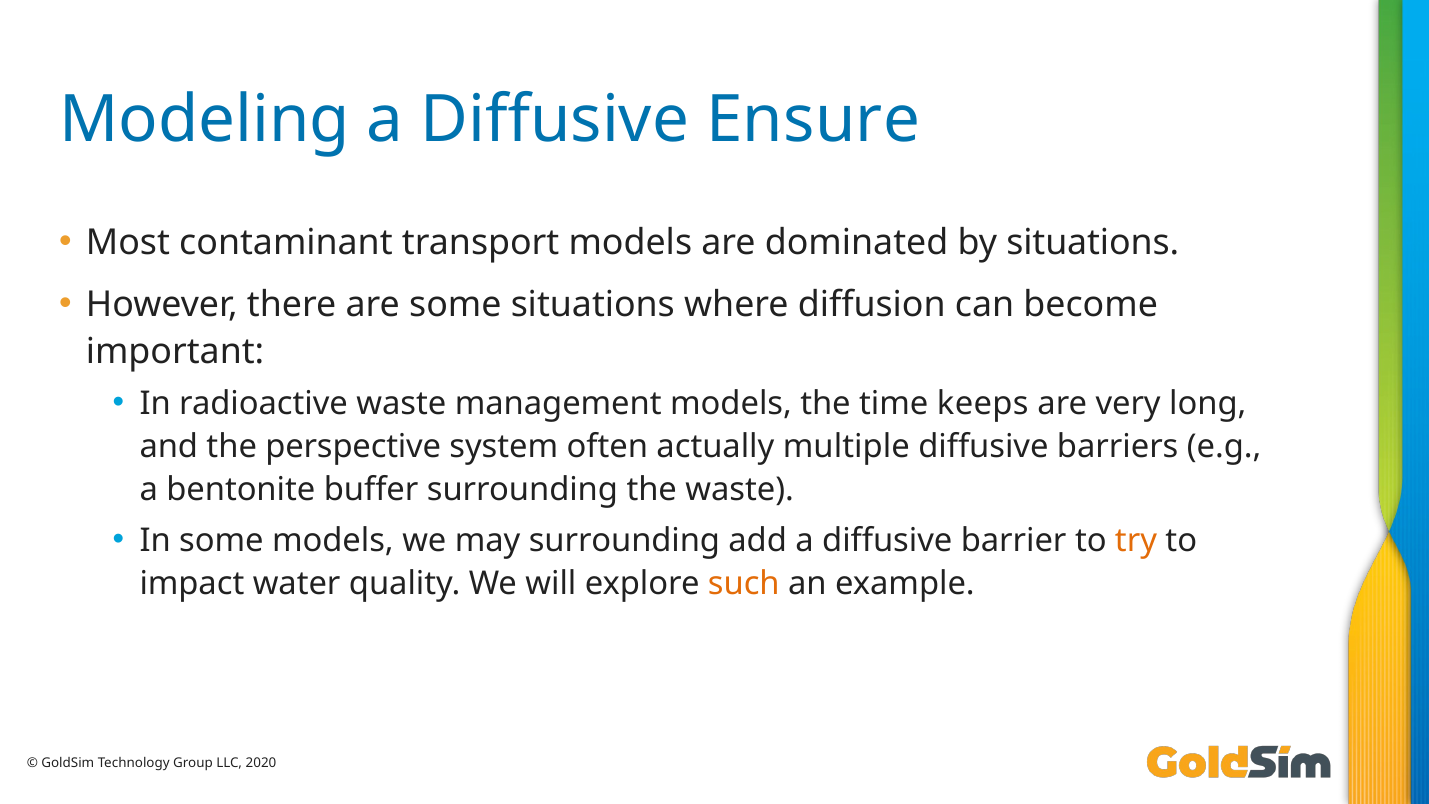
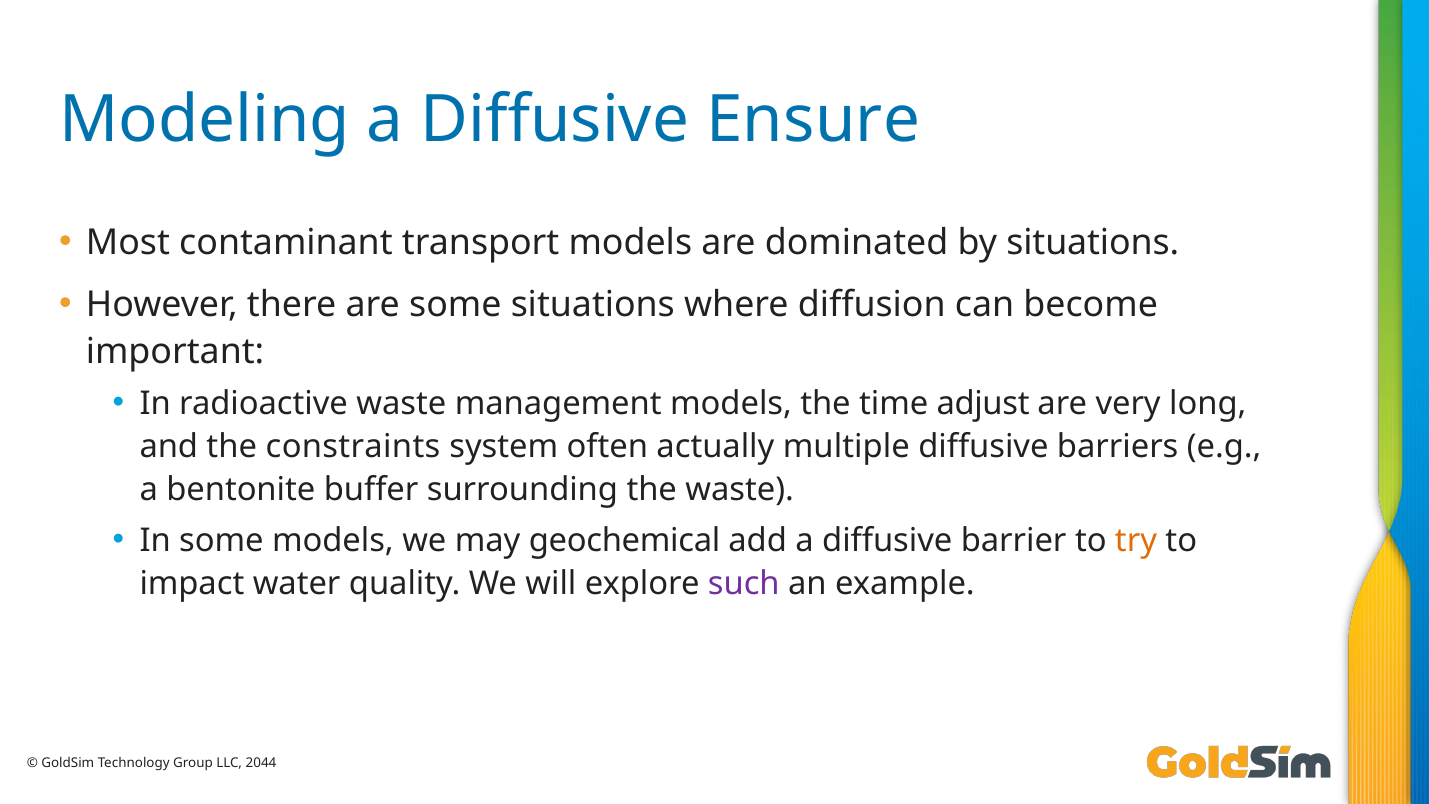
keeps: keeps -> adjust
perspective: perspective -> constraints
may surrounding: surrounding -> geochemical
such colour: orange -> purple
2020: 2020 -> 2044
